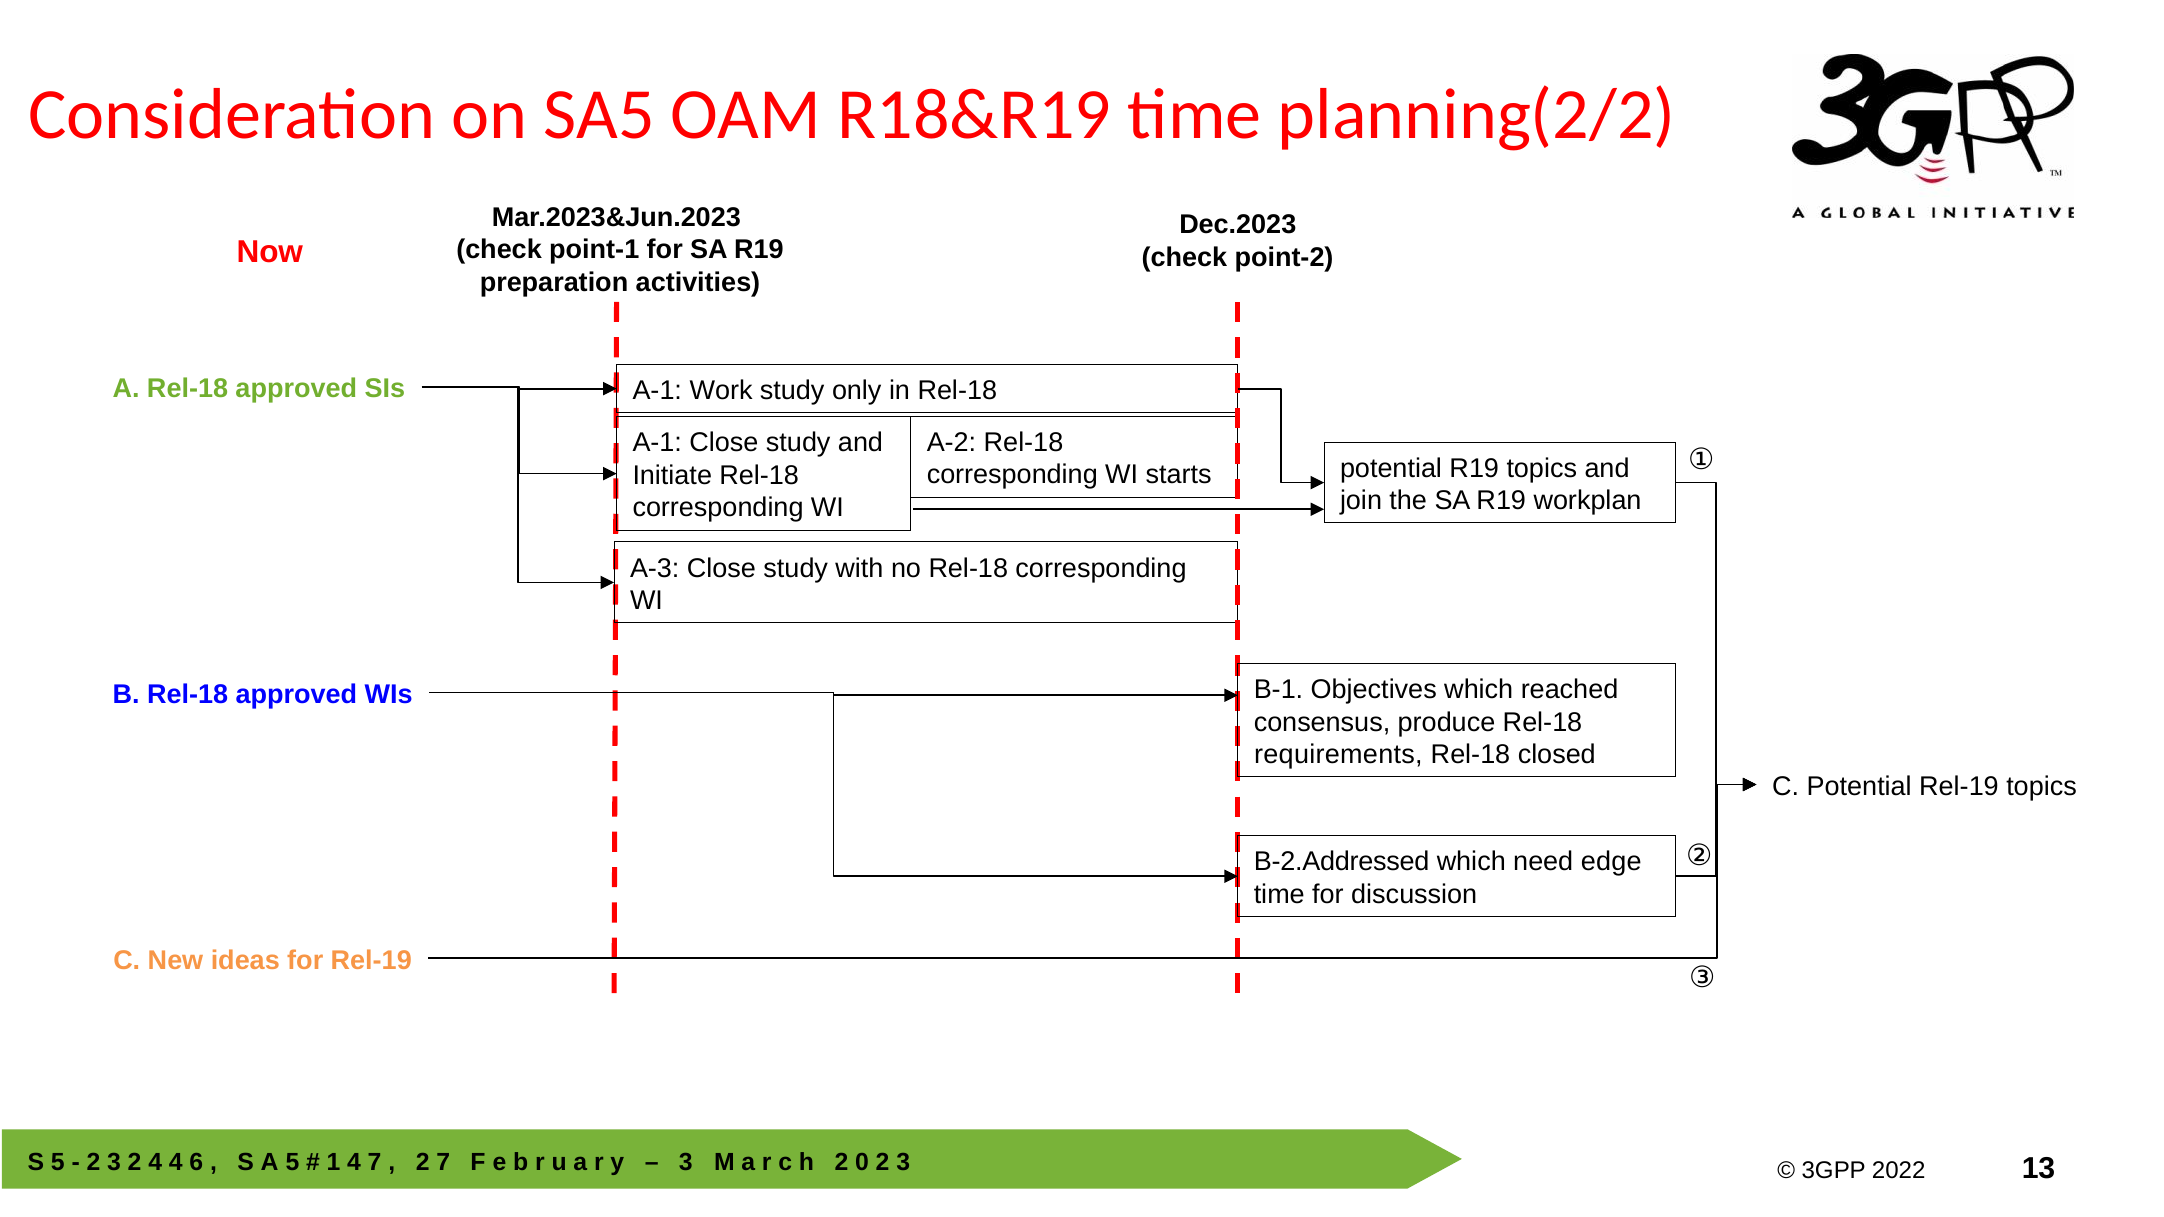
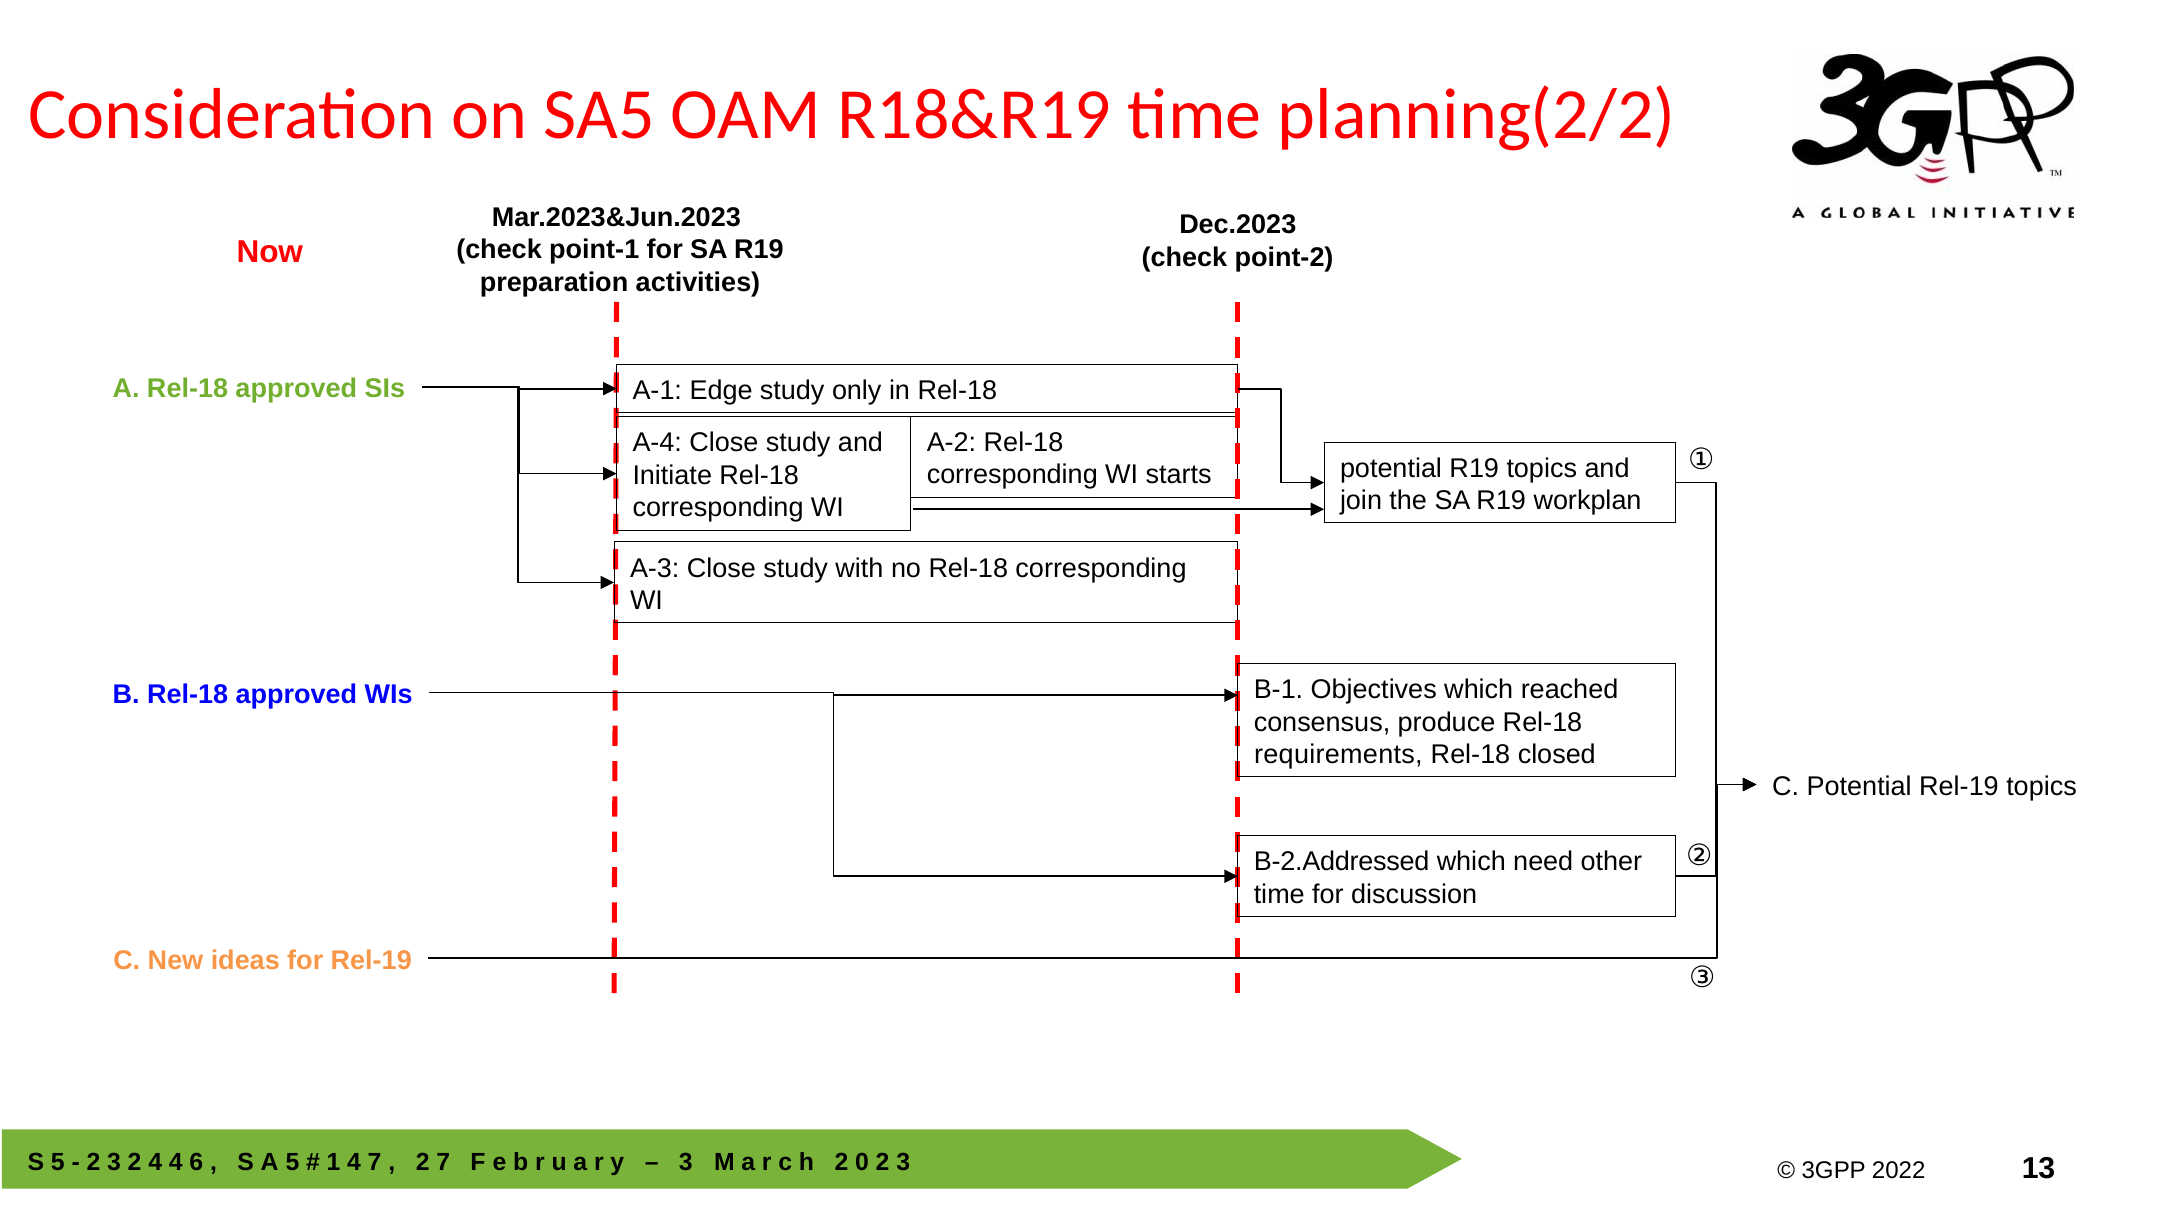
Work: Work -> Edge
A-1 at (657, 443): A-1 -> A-4
edge: edge -> other
